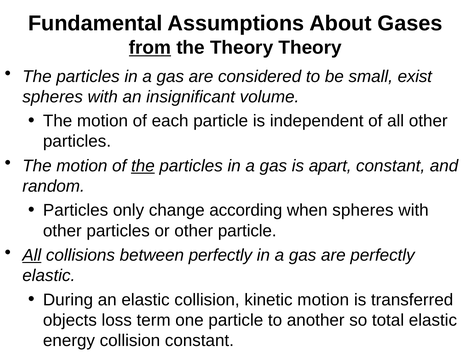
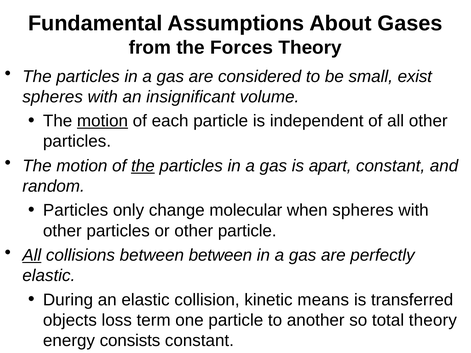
from underline: present -> none
the Theory: Theory -> Forces
motion at (103, 121) underline: none -> present
according: according -> molecular
between perfectly: perfectly -> between
kinetic motion: motion -> means
total elastic: elastic -> theory
energy collision: collision -> consists
